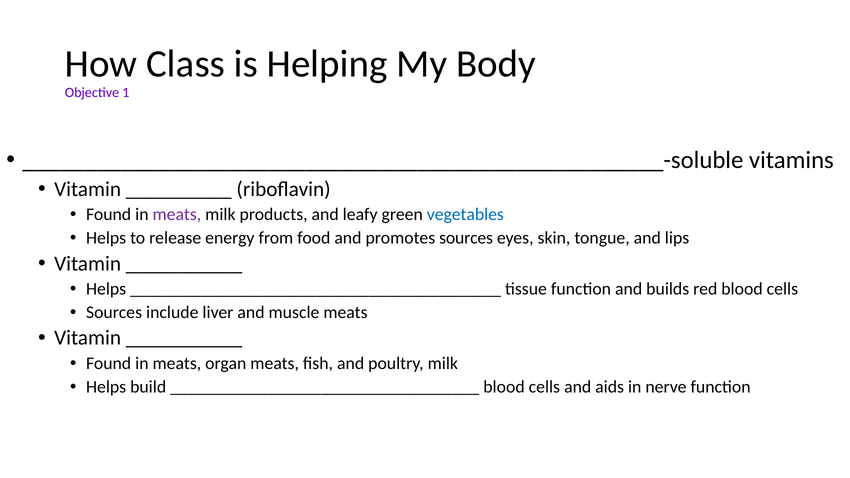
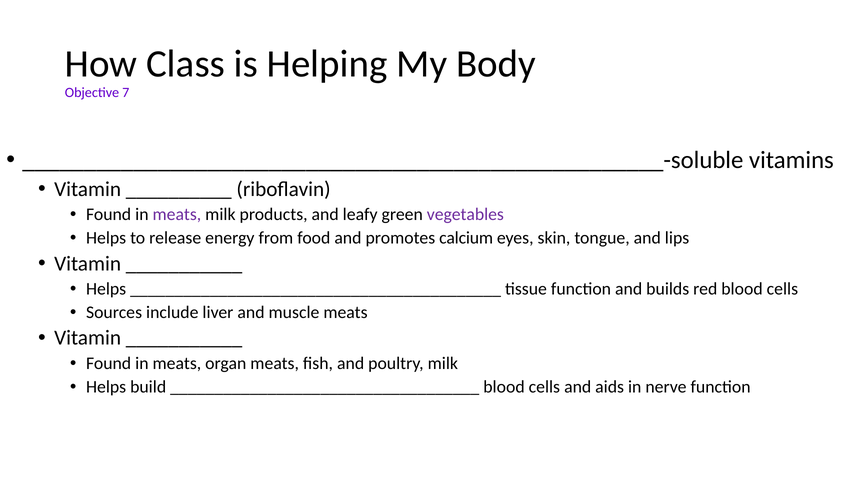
1: 1 -> 7
vegetables colour: blue -> purple
promotes sources: sources -> calcium
